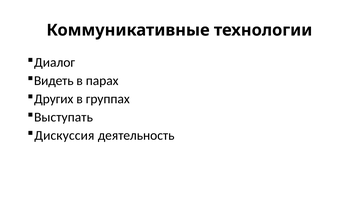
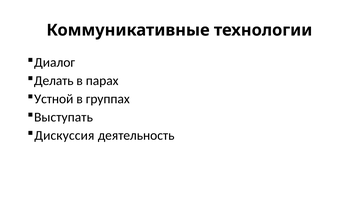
Видеть: Видеть -> Делать
Других: Других -> Устной
